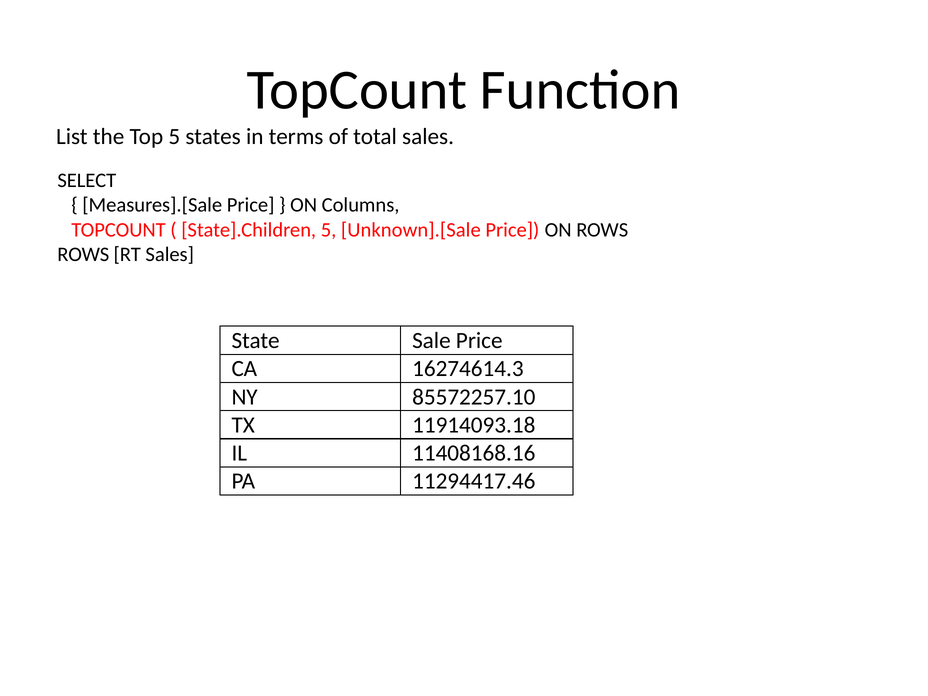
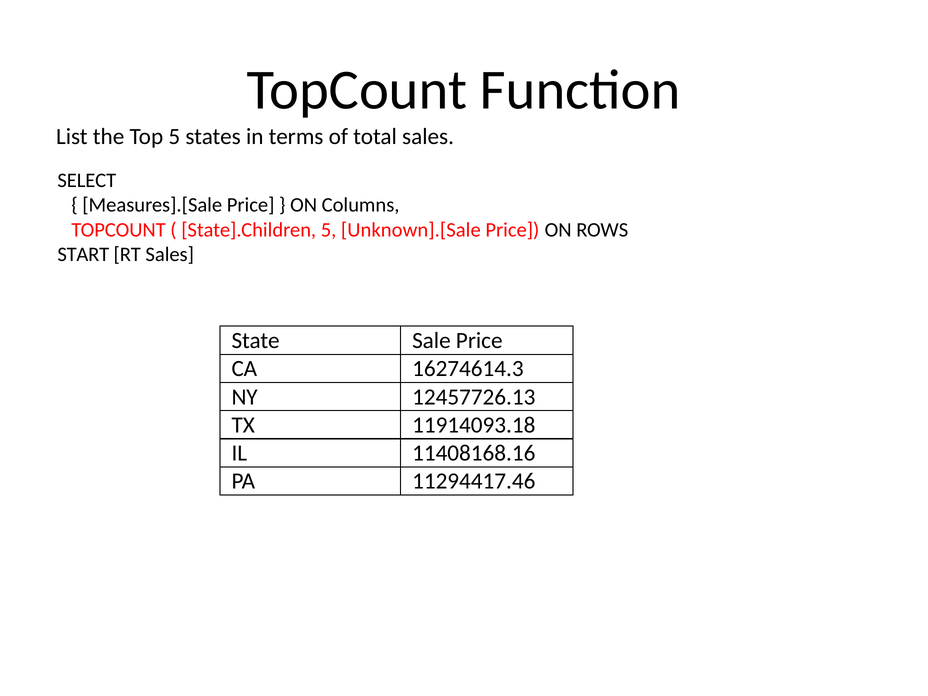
ROWS at (83, 254): ROWS -> START
85572257.10: 85572257.10 -> 12457726.13
